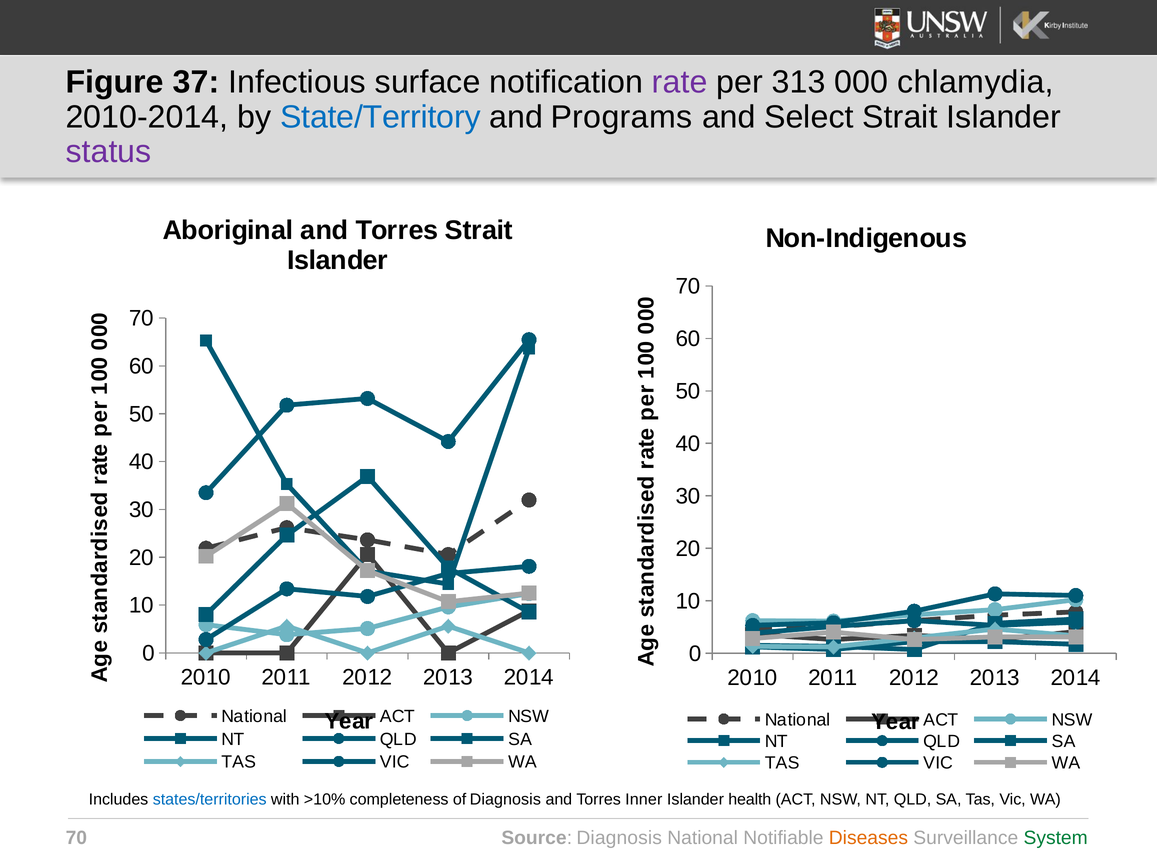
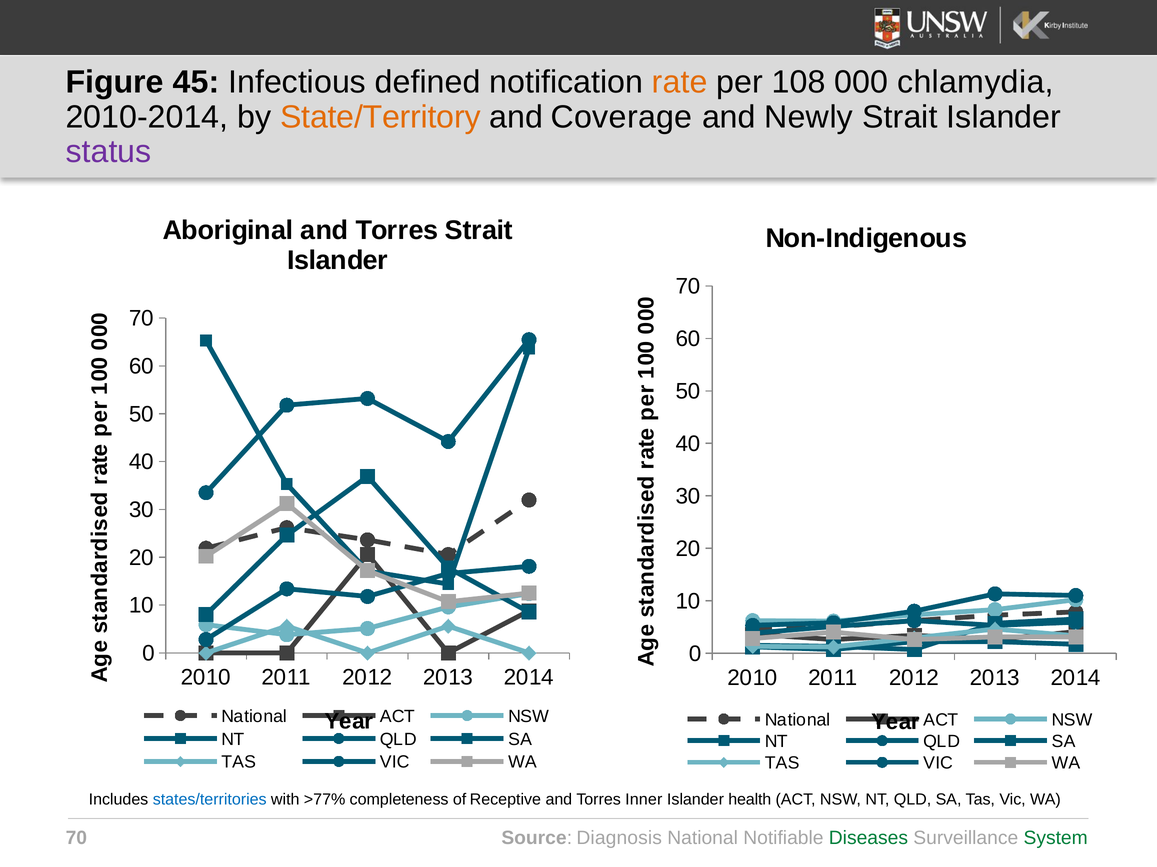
37: 37 -> 45
surface: surface -> defined
rate colour: purple -> orange
313: 313 -> 108
State/Territory colour: blue -> orange
Programs: Programs -> Coverage
Select: Select -> Newly
>10%: >10% -> >77%
of Diagnosis: Diagnosis -> Receptive
Diseases colour: orange -> green
